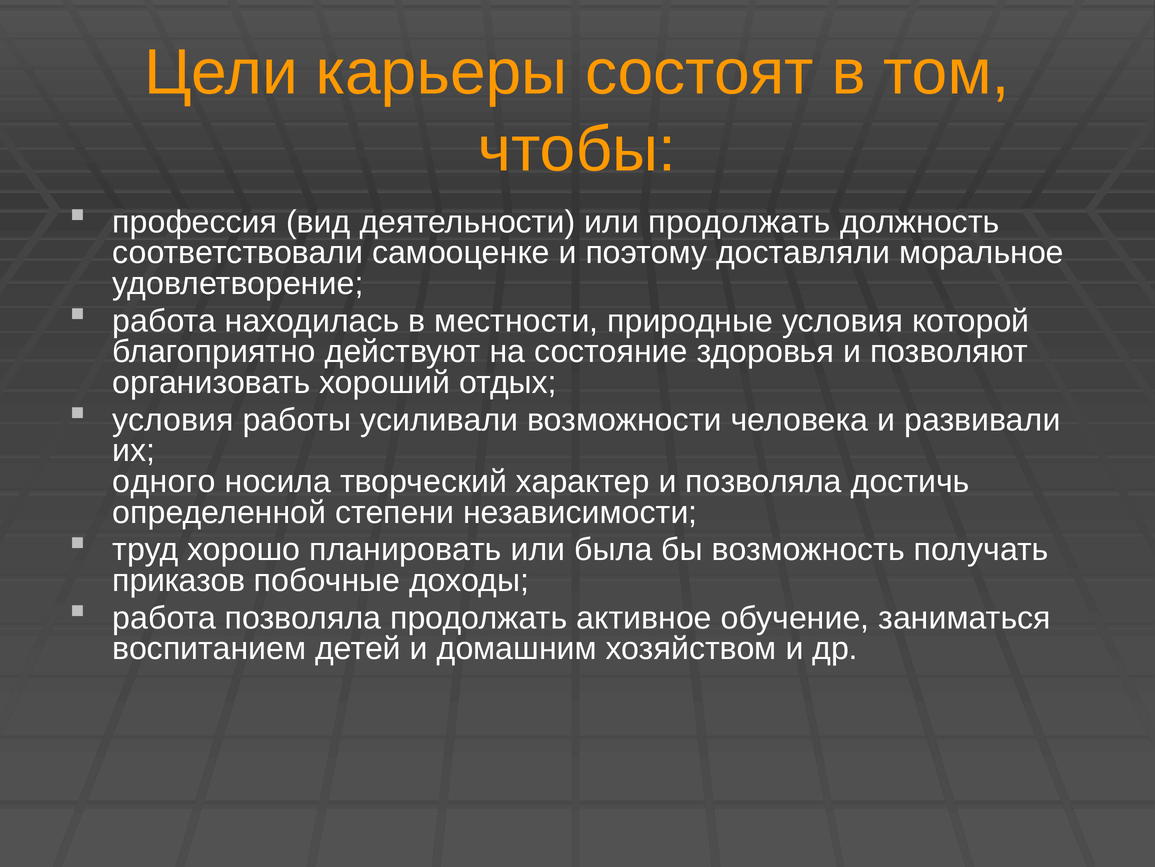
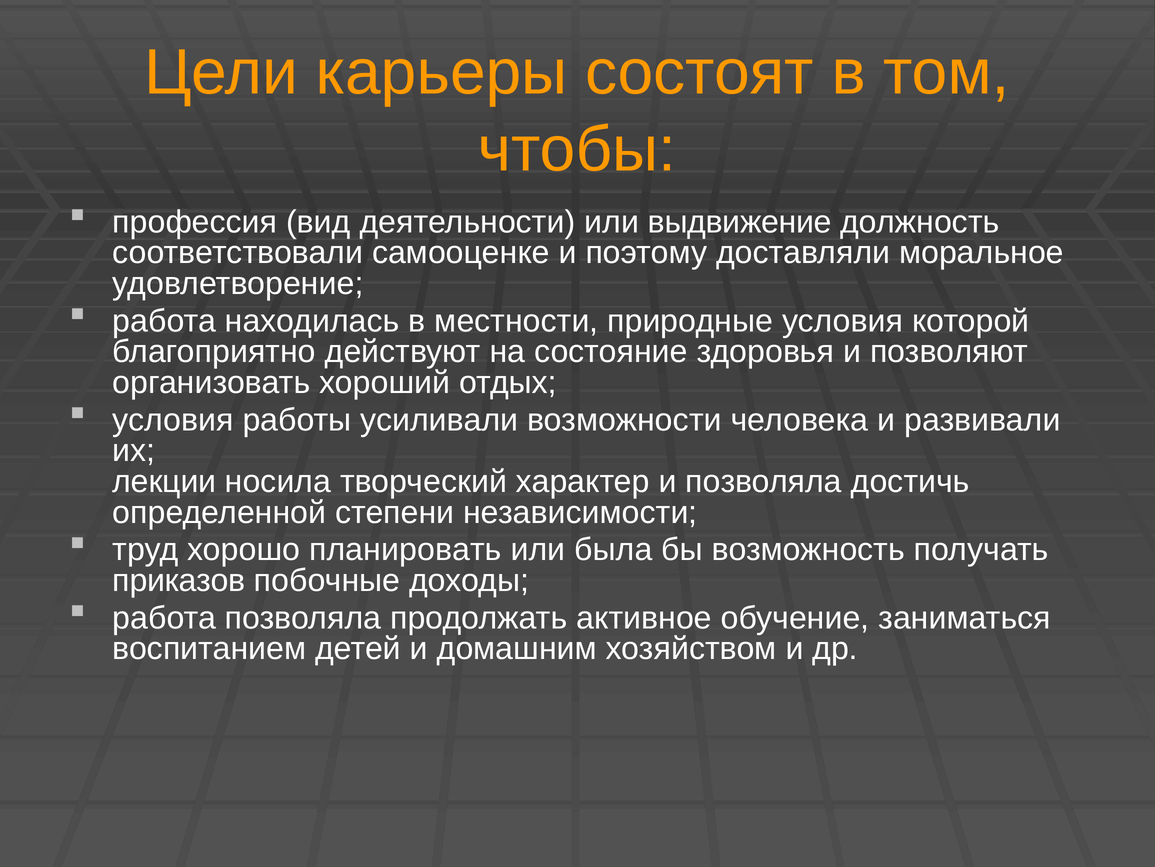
или продолжать: продолжать -> выдвижение
одного: одного -> лекции
